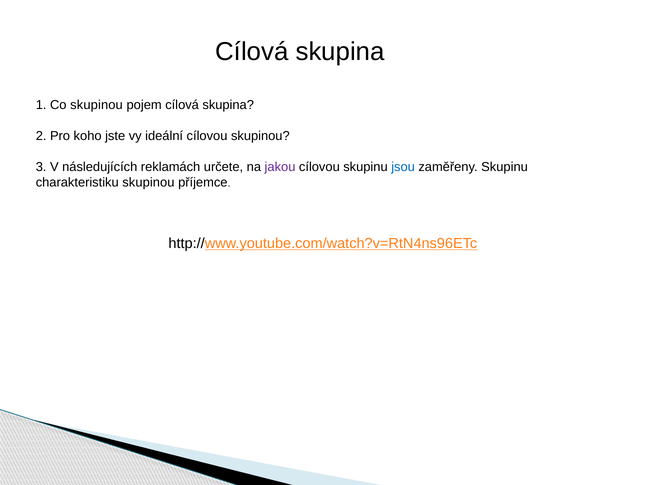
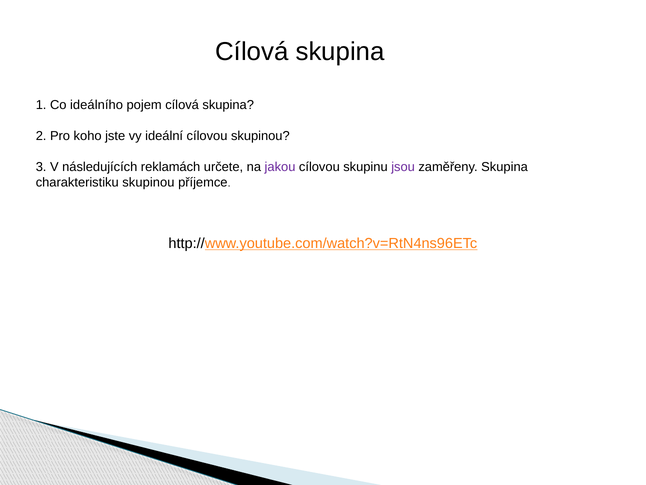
Co skupinou: skupinou -> ideálního
jsou colour: blue -> purple
zaměřeny Skupinu: Skupinu -> Skupina
